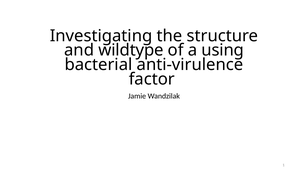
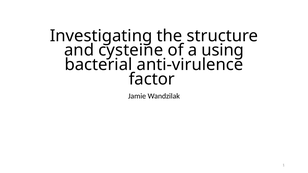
wildtype: wildtype -> cysteine
